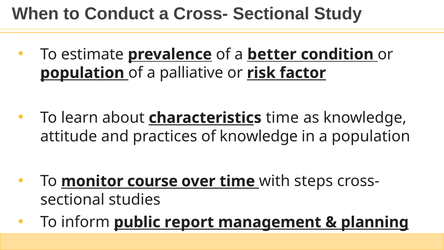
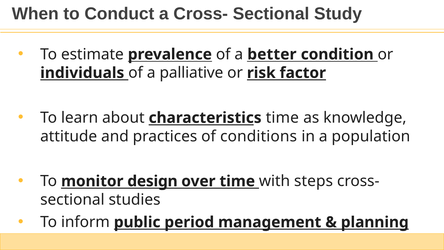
population at (82, 73): population -> individuals
of knowledge: knowledge -> conditions
course: course -> design
report: report -> period
